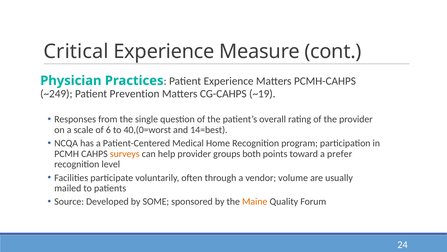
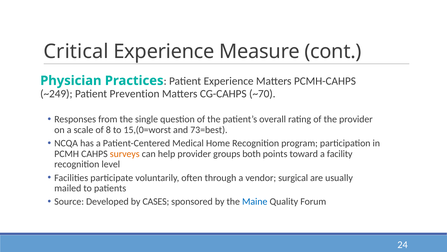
~19: ~19 -> ~70
6: 6 -> 8
40,(0=worst: 40,(0=worst -> 15,(0=worst
14=best: 14=best -> 73=best
prefer: prefer -> facility
volume: volume -> surgical
SOME: SOME -> CASES
Maine colour: orange -> blue
